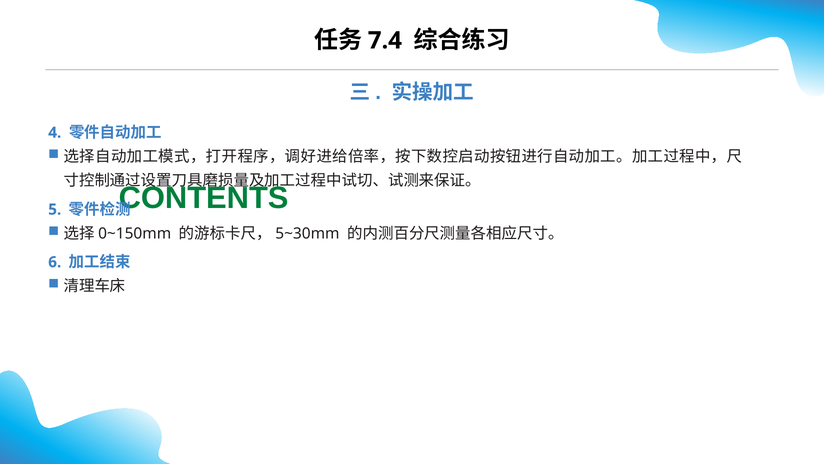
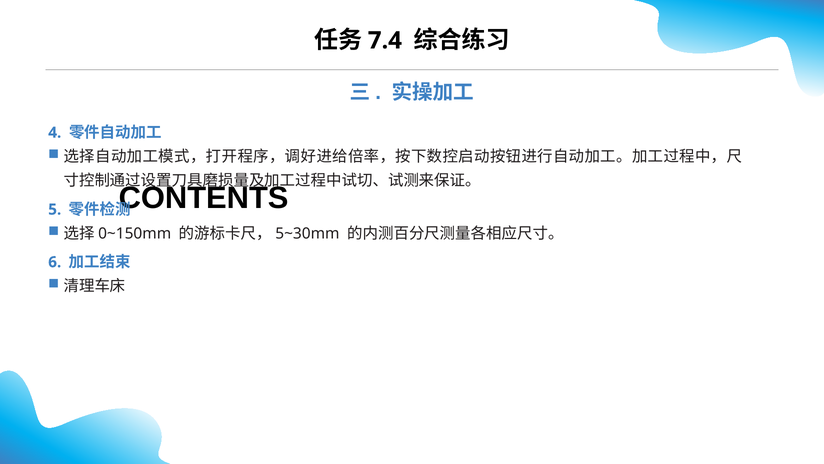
CONTENTS colour: green -> black
